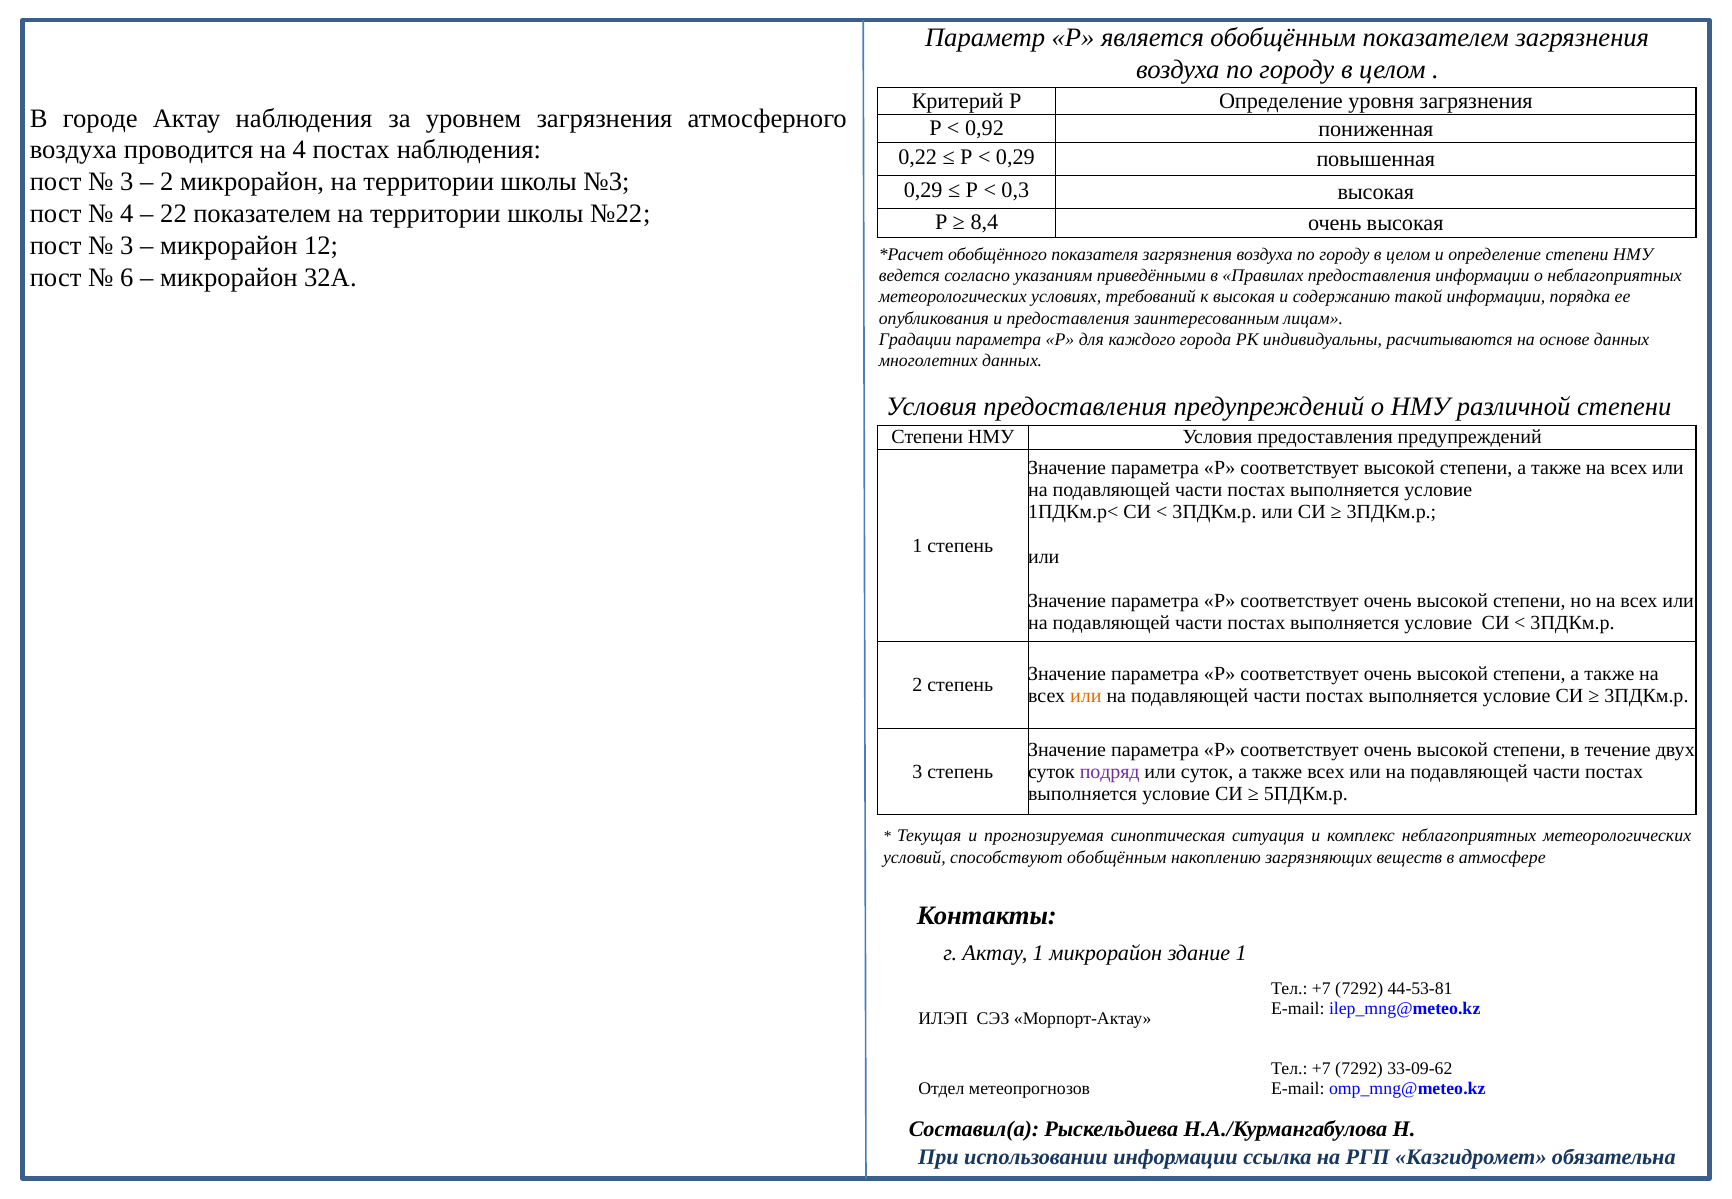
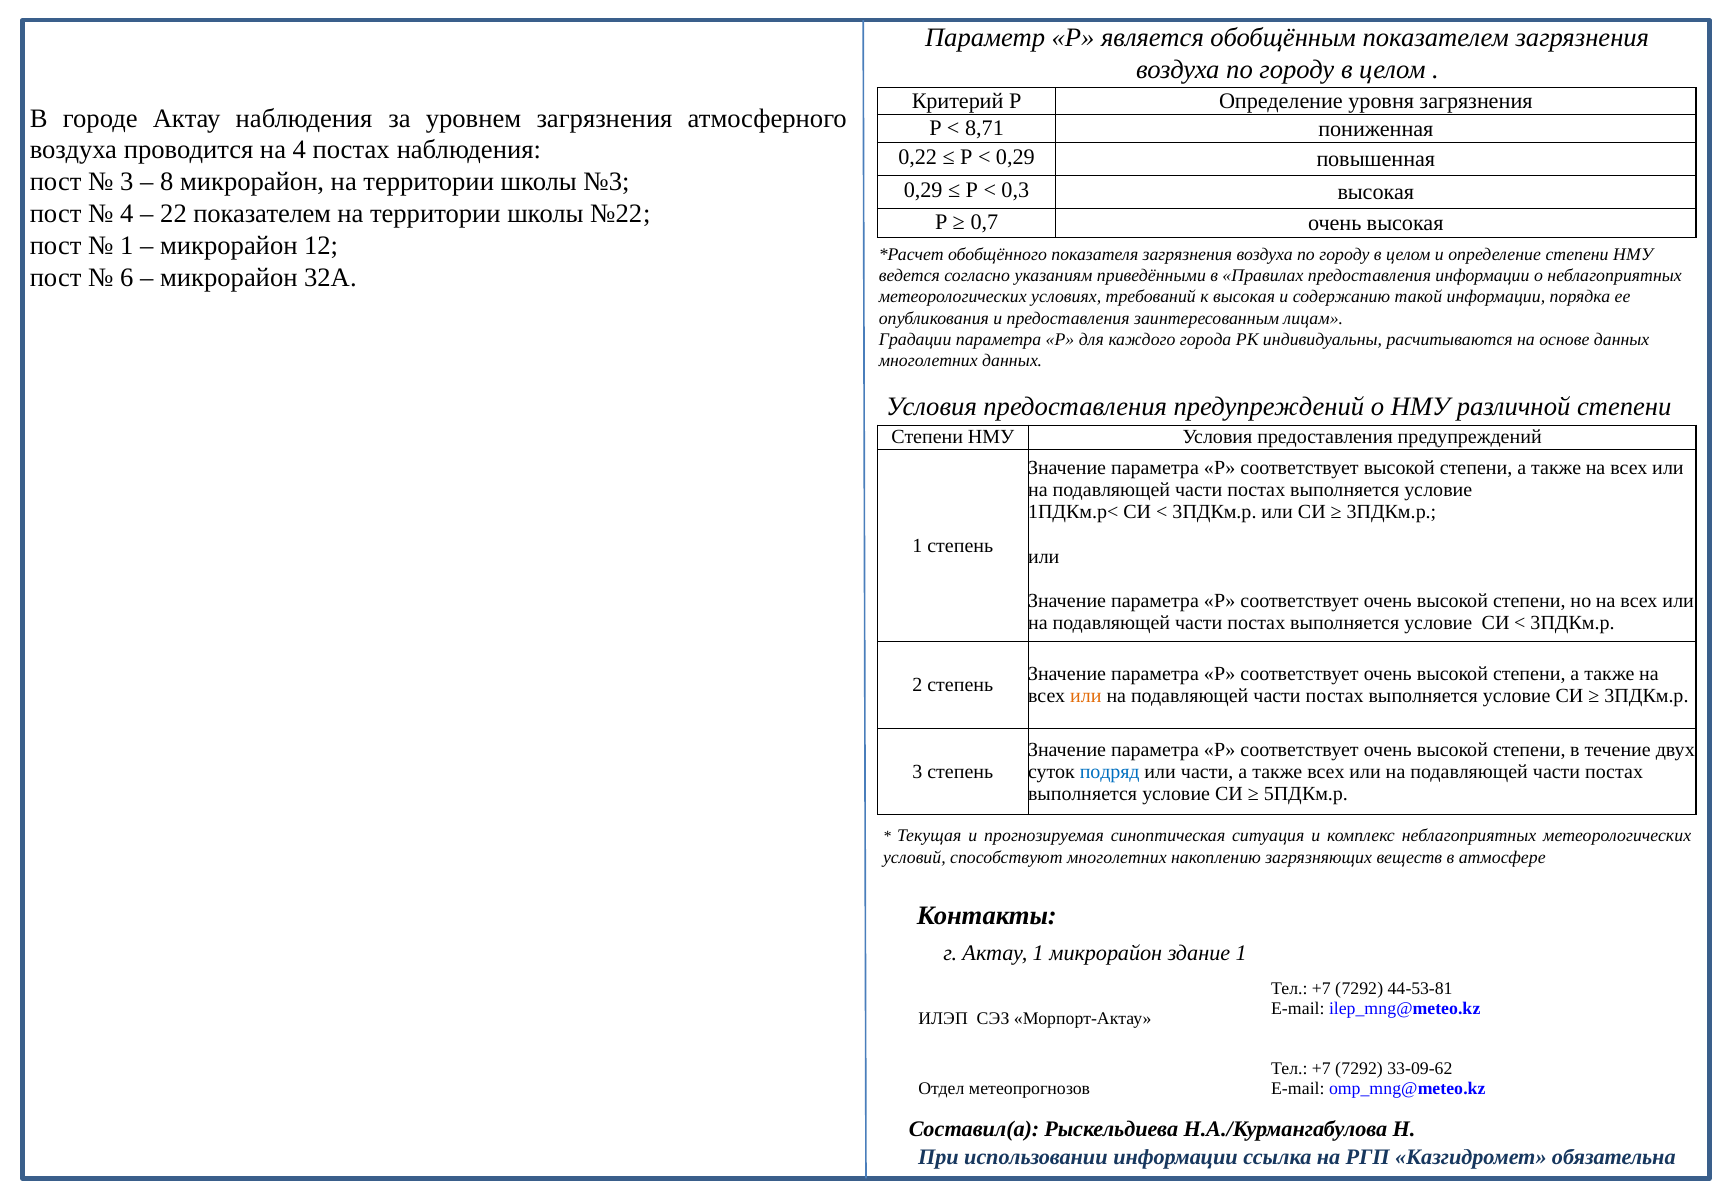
0,92: 0,92 -> 8,71
2 at (167, 182): 2 -> 8
8,4: 8,4 -> 0,7
3 at (127, 246): 3 -> 1
подряд colour: purple -> blue
или суток: суток -> части
способствуют обобщённым: обобщённым -> многолетних
